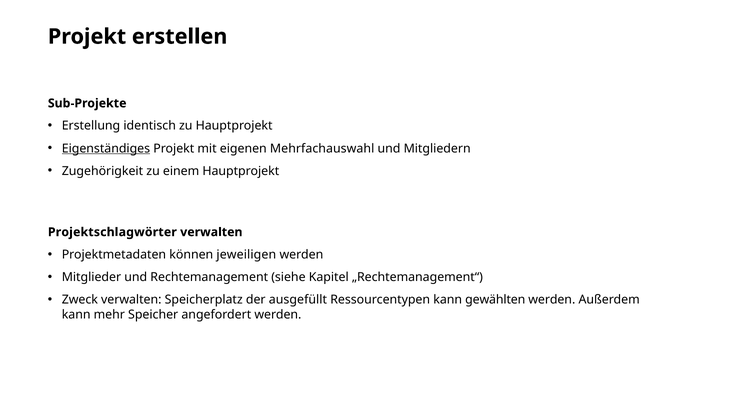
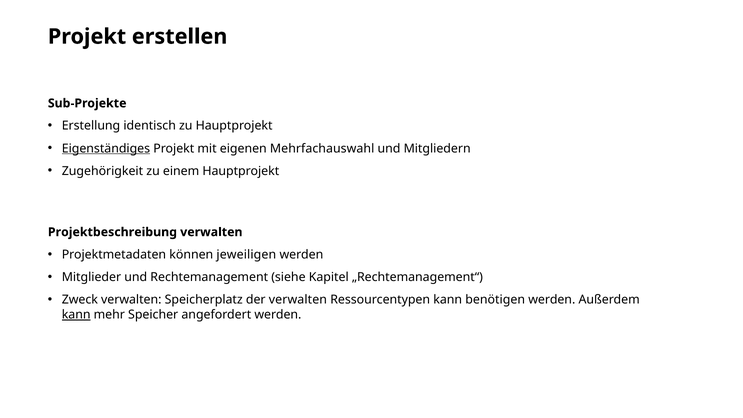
Projektschlagwörter: Projektschlagwörter -> Projektbeschreibung
der ausgefüllt: ausgefüllt -> verwalten
gewählten: gewählten -> benötigen
kann at (76, 315) underline: none -> present
